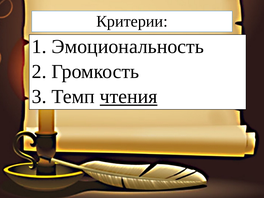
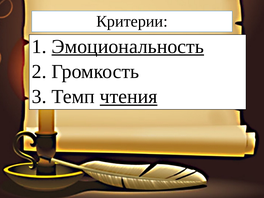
Эмоциональность underline: none -> present
